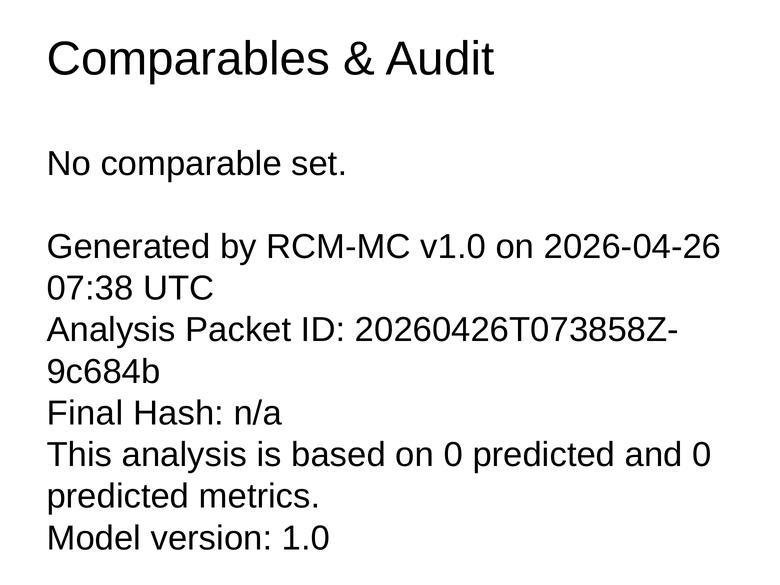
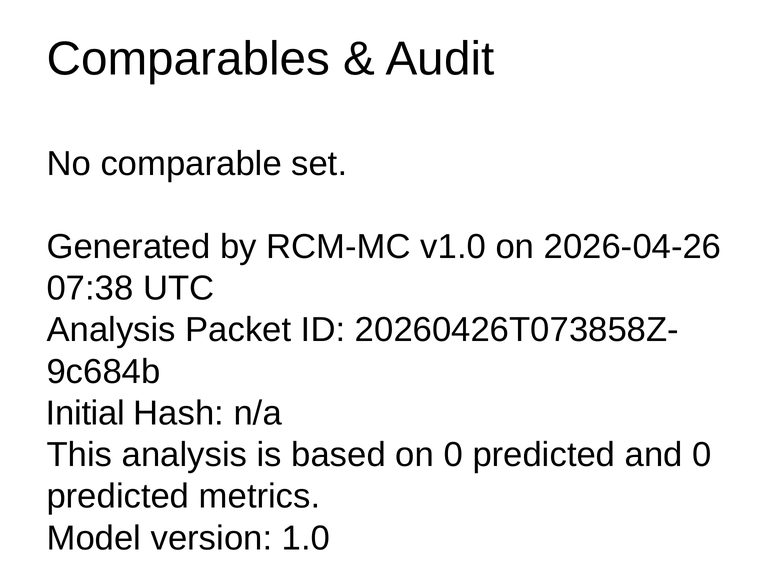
Final: Final -> Initial
